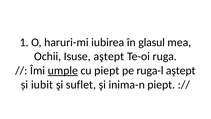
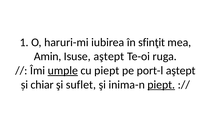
glasul: glasul -> sfinţit
Ochii: Ochii -> Amin
ruga-l: ruga-l -> port-l
iubit: iubit -> chiar
piept at (161, 84) underline: none -> present
